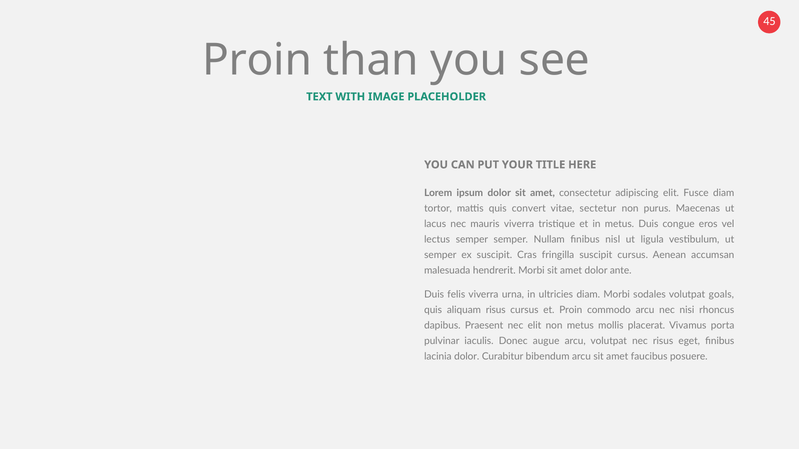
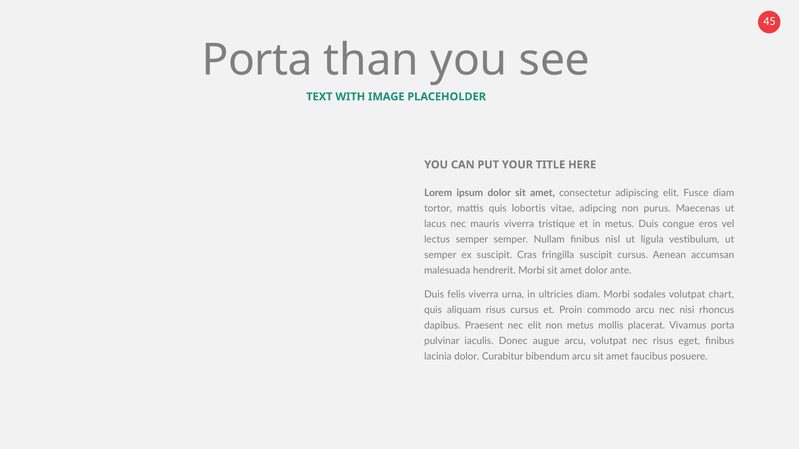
Proin at (257, 60): Proin -> Porta
convert: convert -> lobortis
sectetur: sectetur -> adipcing
goals: goals -> chart
